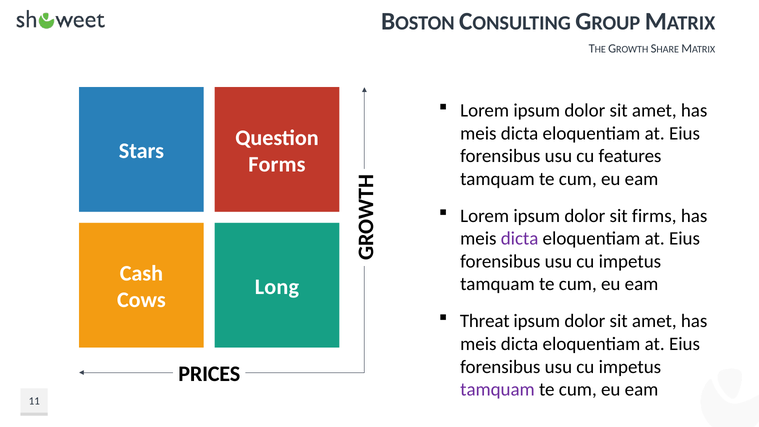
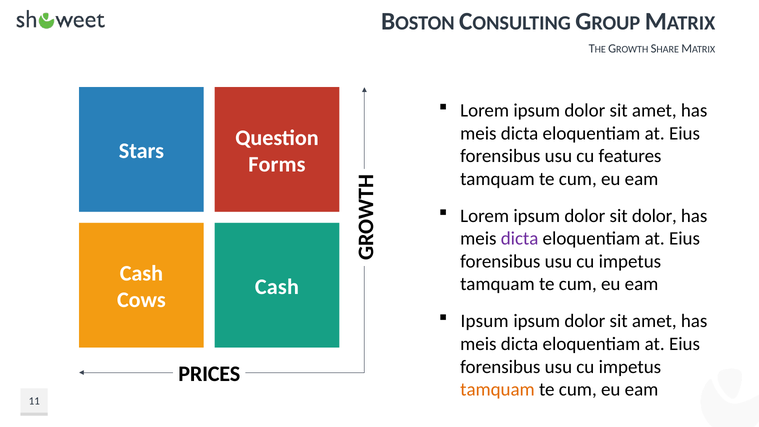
sit firms: firms -> dolor
Long at (277, 287): Long -> Cash
Threat at (485, 321): Threat -> Ipsum
tamquam at (497, 389) colour: purple -> orange
